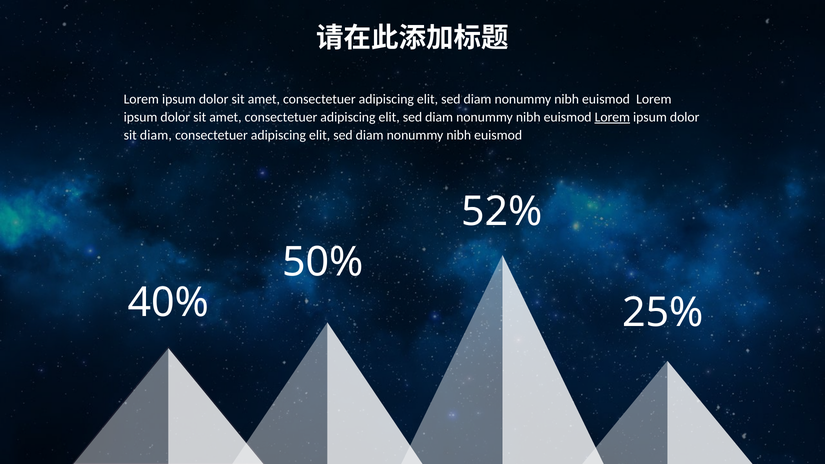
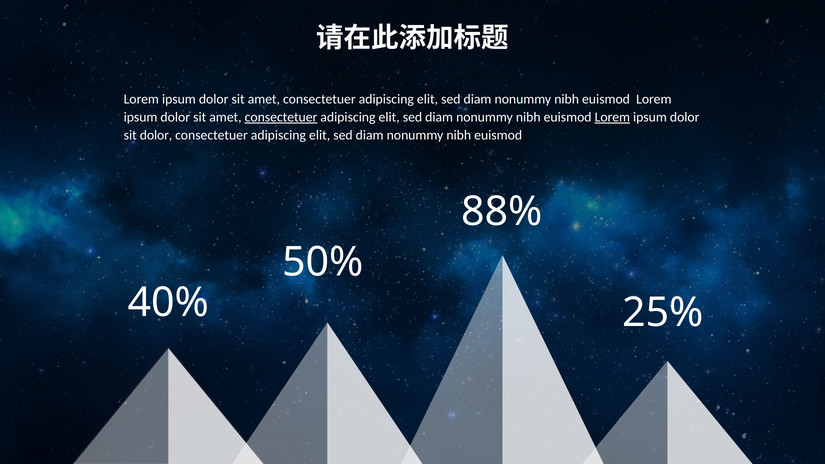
consectetuer at (281, 117) underline: none -> present
sit diam: diam -> dolor
52%: 52% -> 88%
